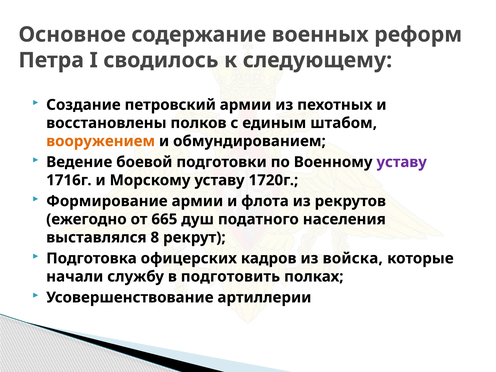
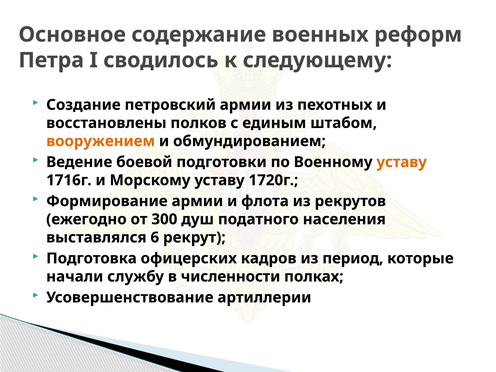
уставу at (402, 162) colour: purple -> orange
665: 665 -> 300
8: 8 -> 6
войска: войска -> период
подготовить: подготовить -> численности
